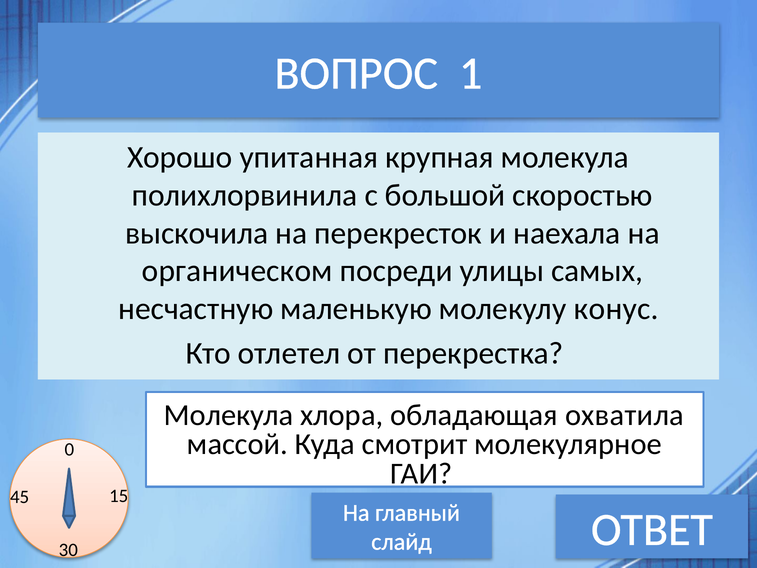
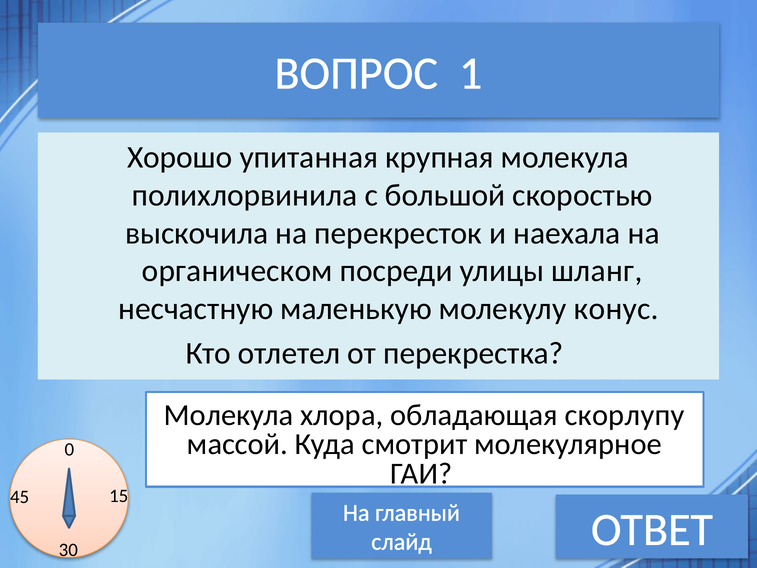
самых: самых -> шланг
охватила: охватила -> скорлупу
